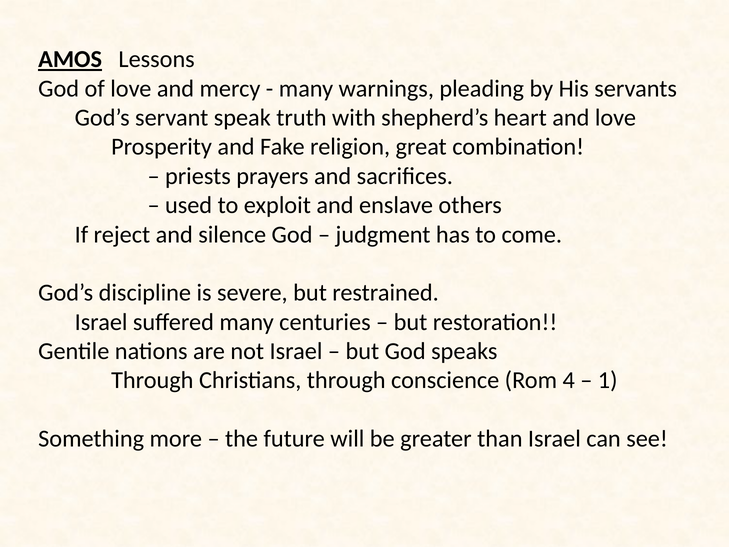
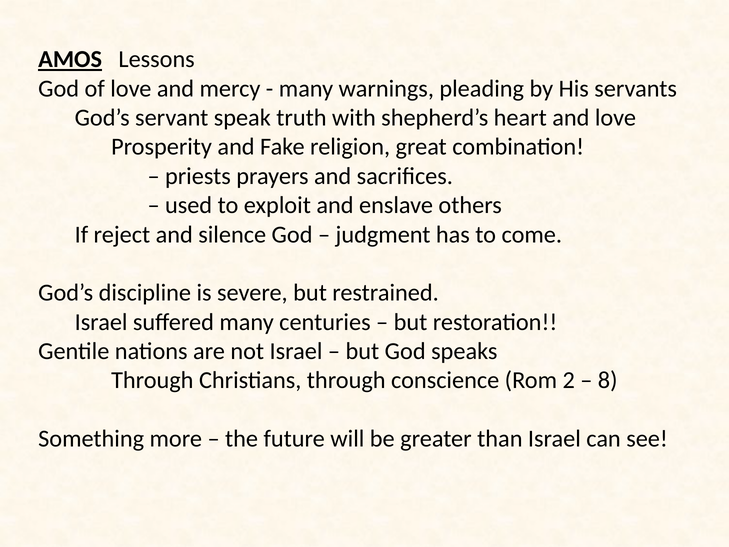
4: 4 -> 2
1: 1 -> 8
